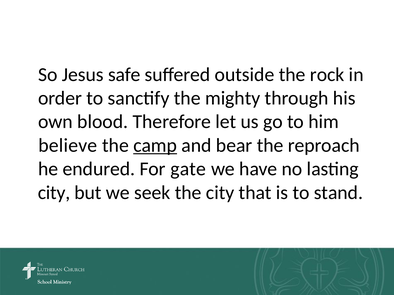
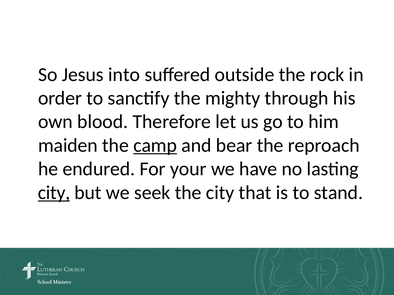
safe: safe -> into
believe: believe -> maiden
gate: gate -> your
city at (54, 193) underline: none -> present
